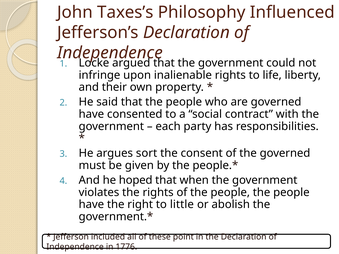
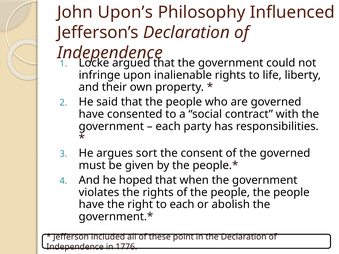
Taxes’s: Taxes’s -> Upon’s
to little: little -> each
